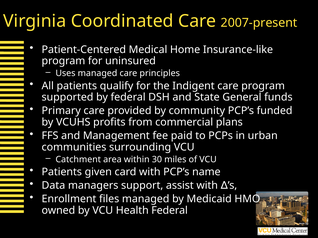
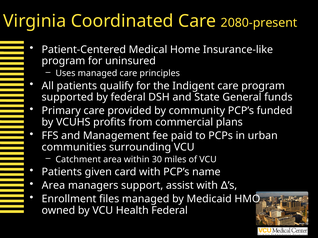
2007-present: 2007-present -> 2080-present
Data at (53, 186): Data -> Area
